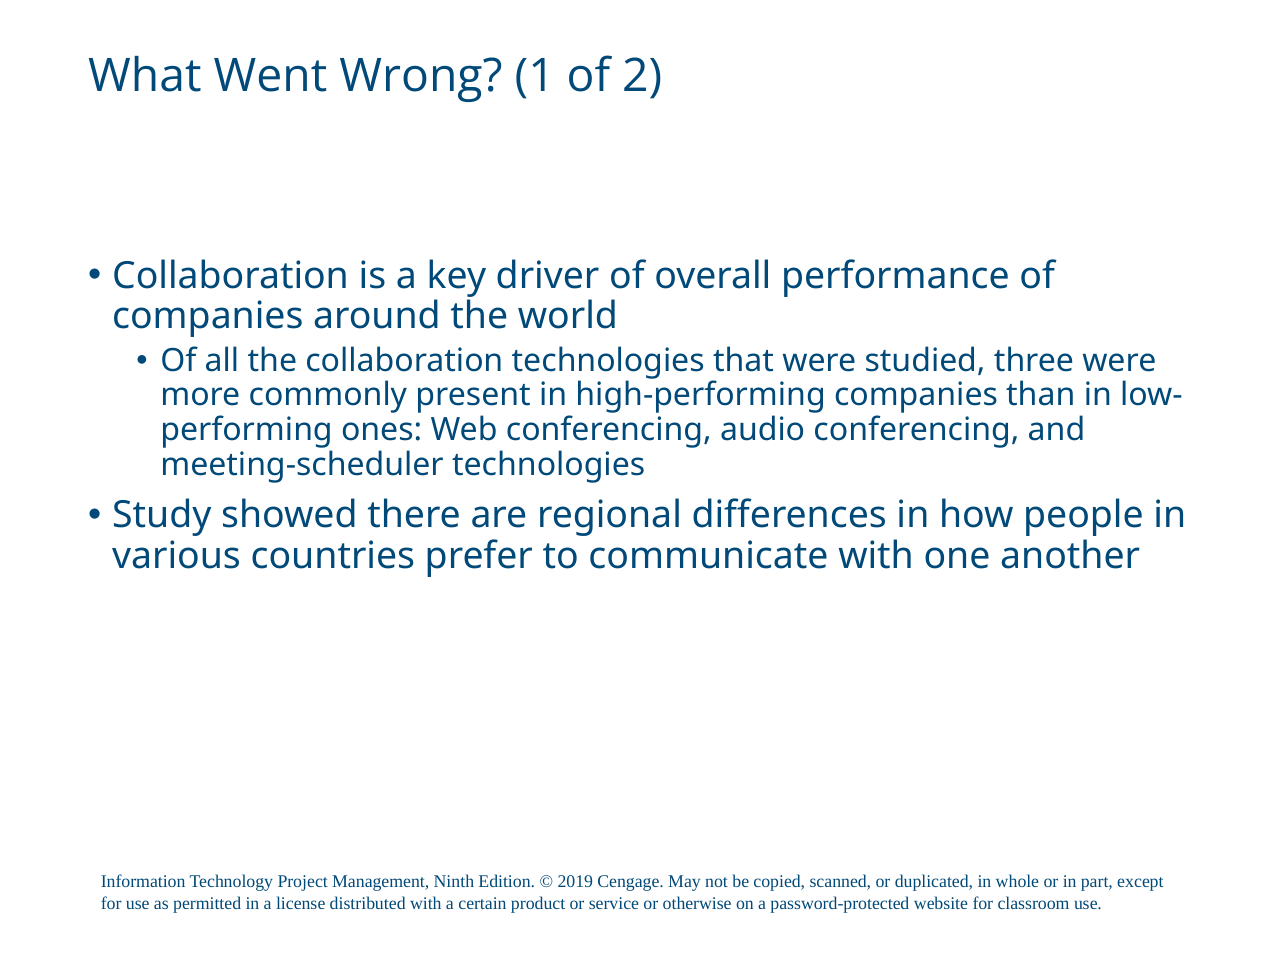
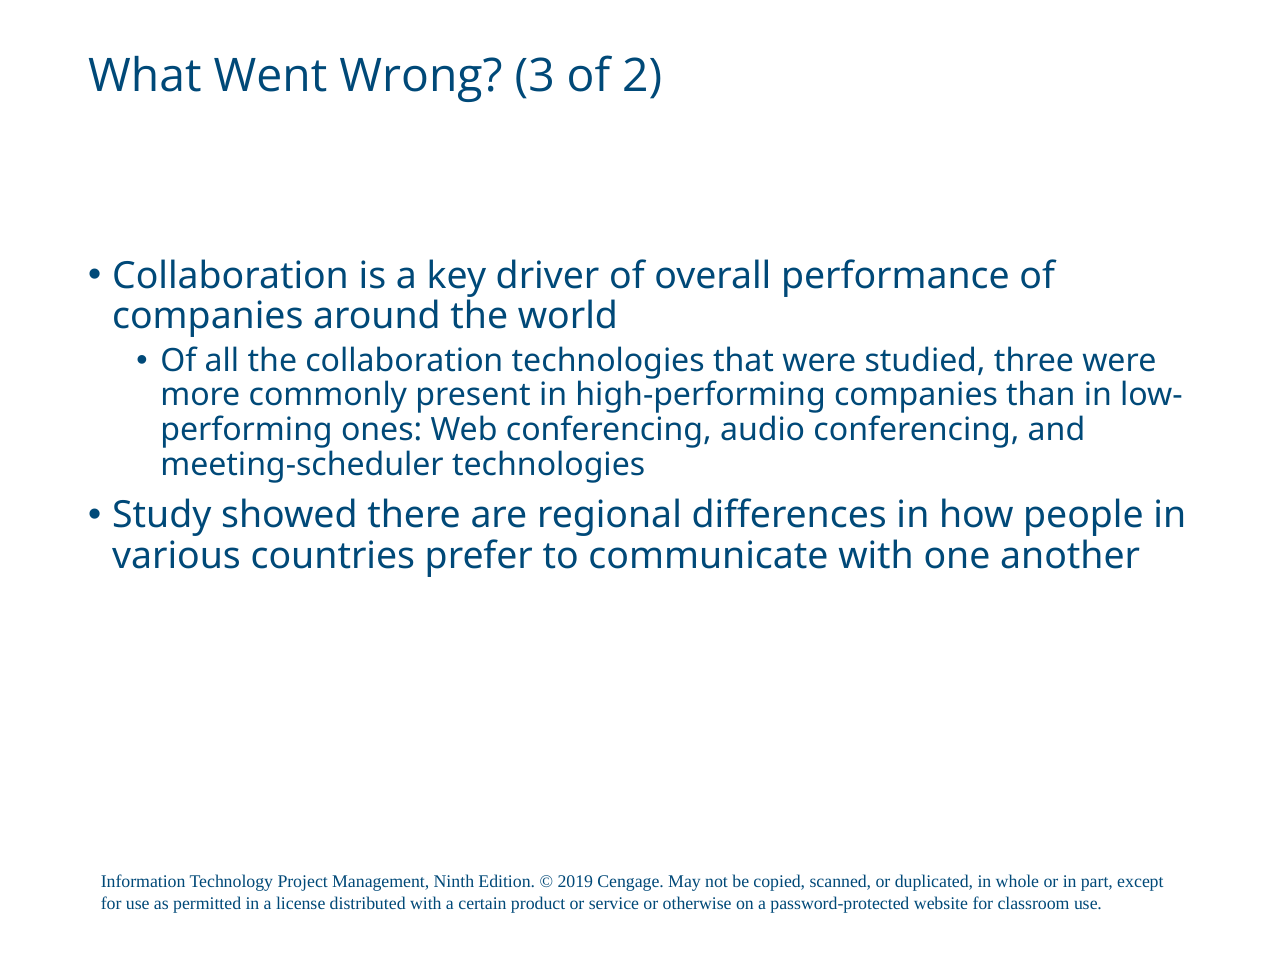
1: 1 -> 3
